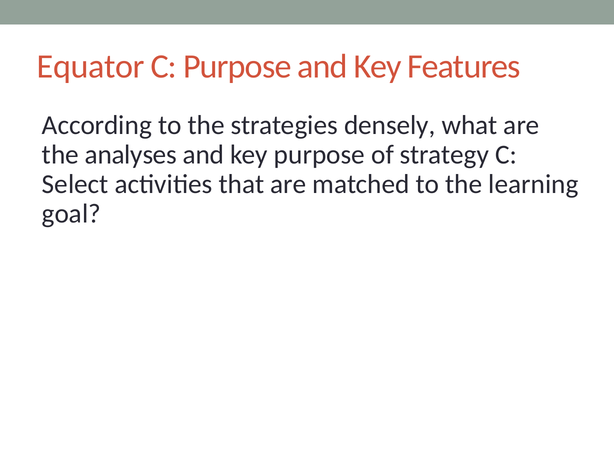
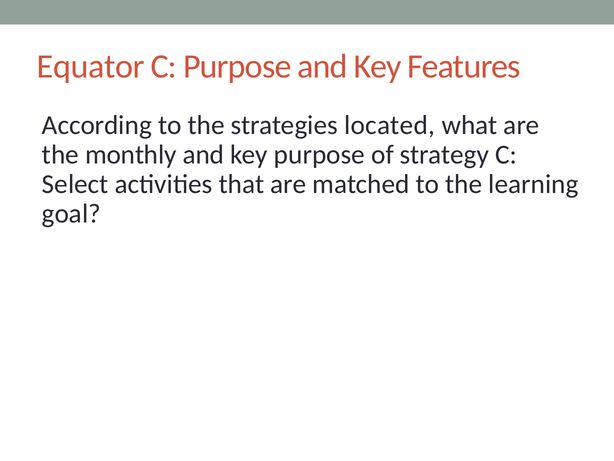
densely: densely -> located
analyses: analyses -> monthly
